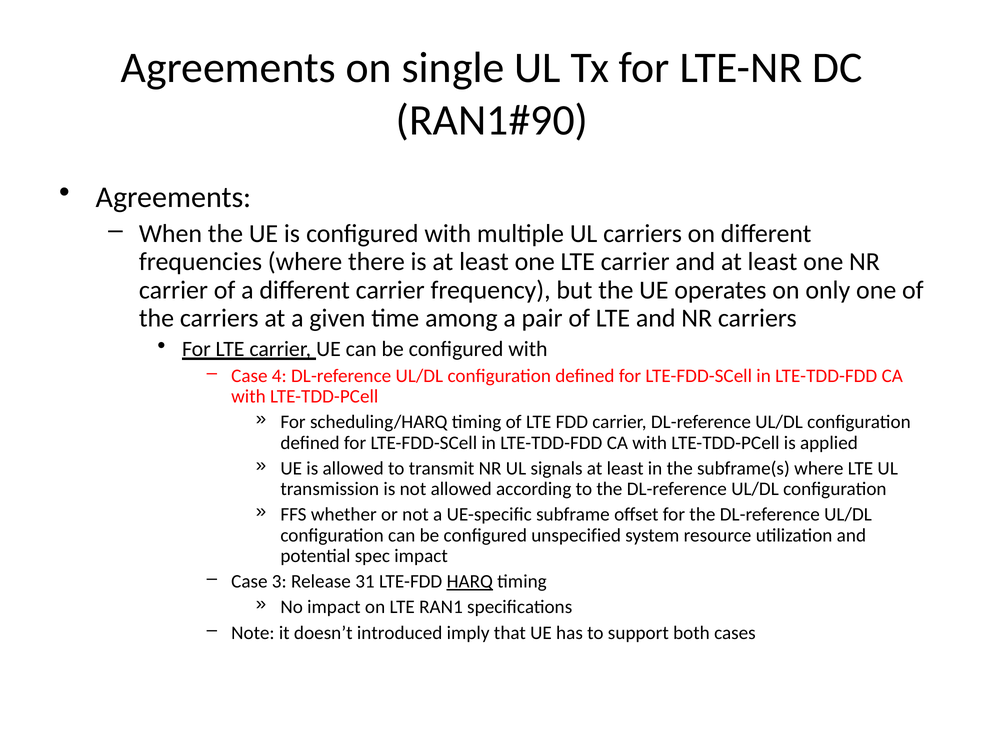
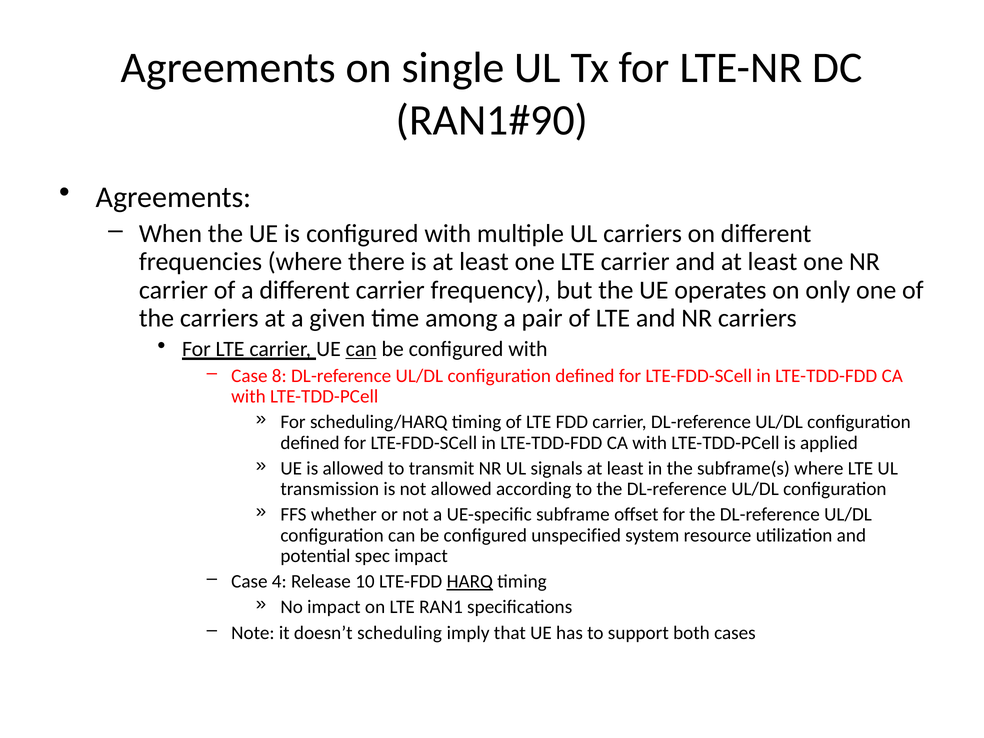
can at (361, 349) underline: none -> present
4: 4 -> 8
3: 3 -> 4
31: 31 -> 10
introduced: introduced -> scheduling
